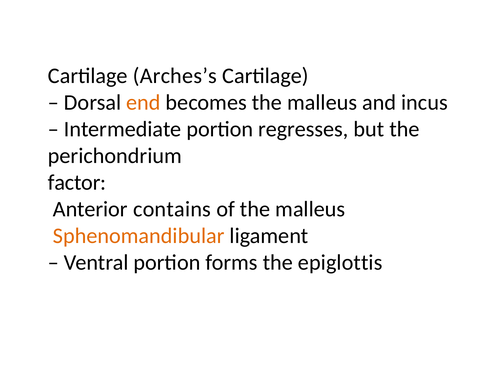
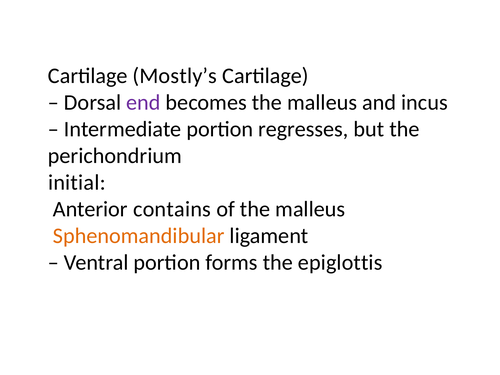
Arches’s: Arches’s -> Mostly’s
end colour: orange -> purple
factor: factor -> initial
